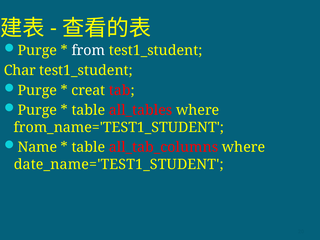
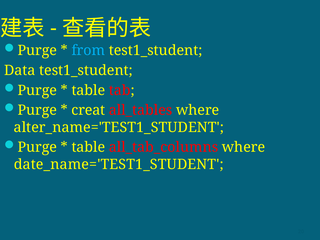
from colour: white -> light blue
Char: Char -> Data
creat at (88, 90): creat -> table
table at (88, 110): table -> creat
from_name='TEST1_STUDENT: from_name='TEST1_STUDENT -> alter_name='TEST1_STUDENT
Name at (37, 147): Name -> Purge
